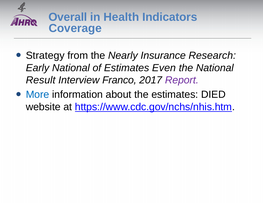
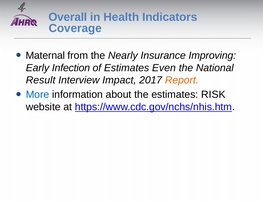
Strategy: Strategy -> Maternal
Research: Research -> Improving
Early National: National -> Infection
Franco: Franco -> Impact
Report colour: purple -> orange
DIED: DIED -> RISK
